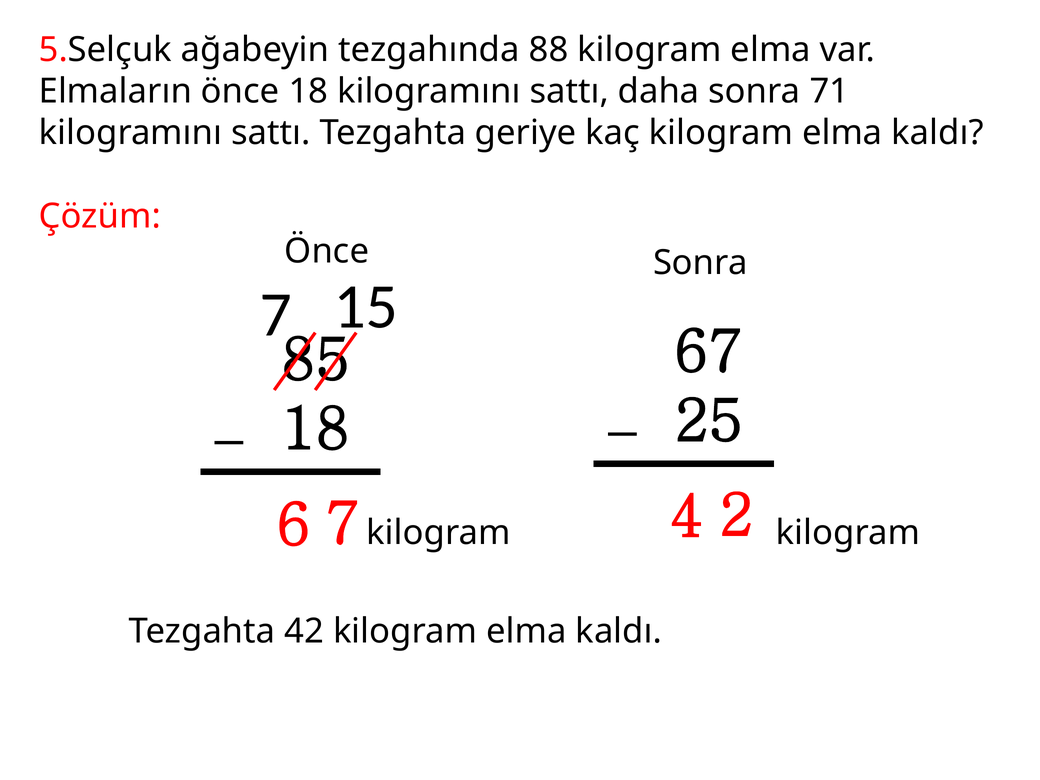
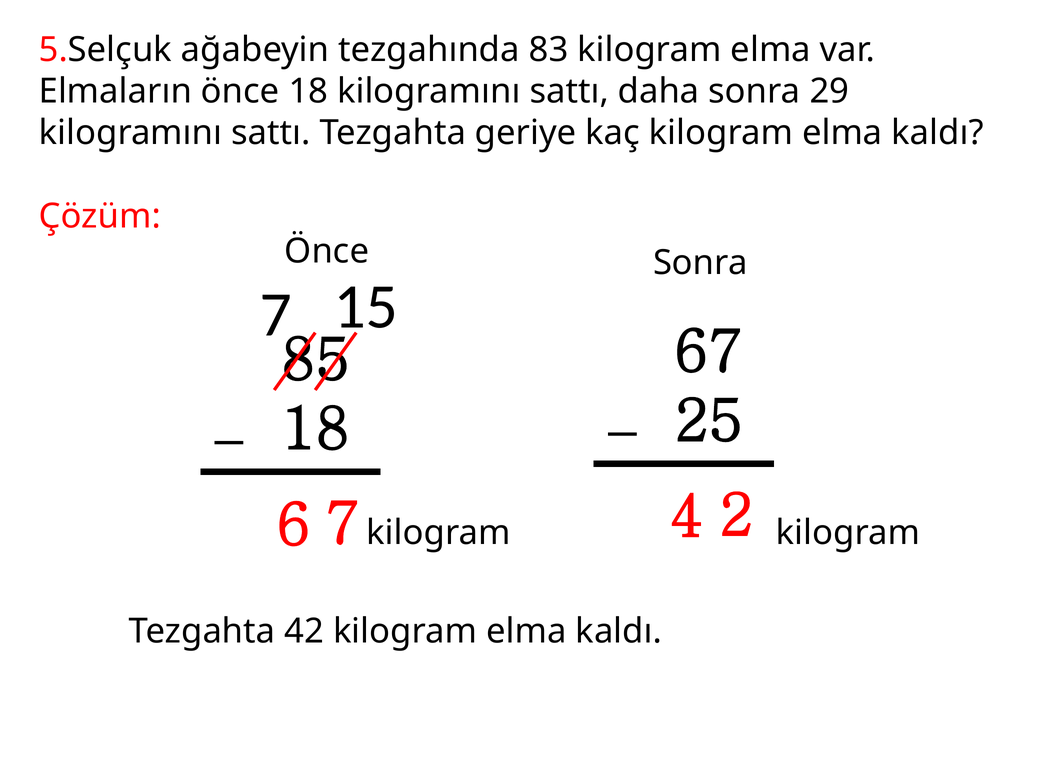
88: 88 -> 83
71: 71 -> 29
